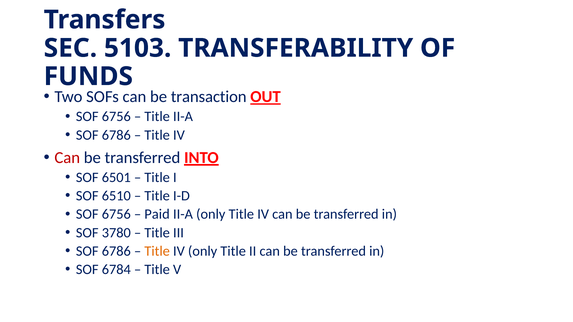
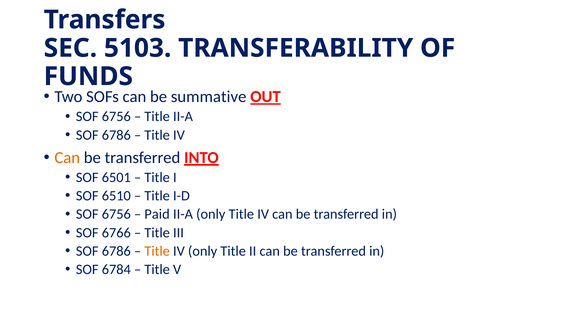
transaction: transaction -> summative
Can at (67, 158) colour: red -> orange
3780: 3780 -> 6766
